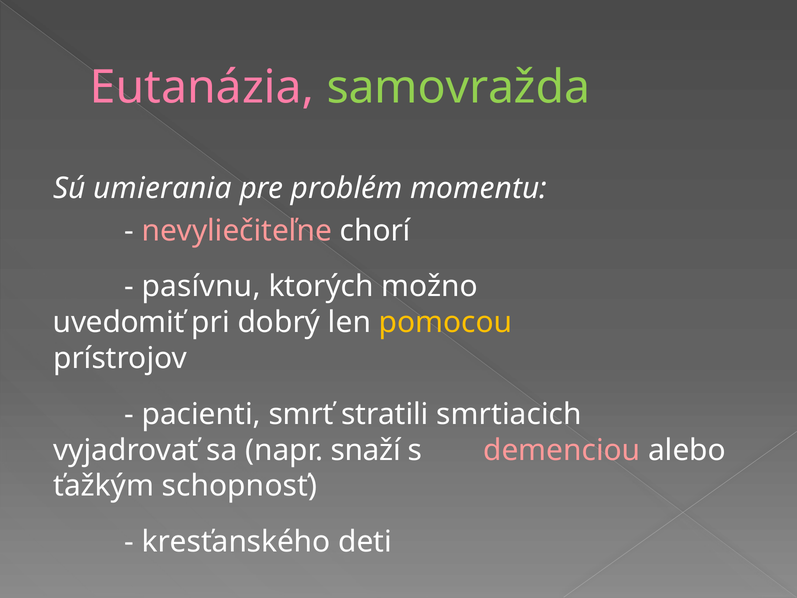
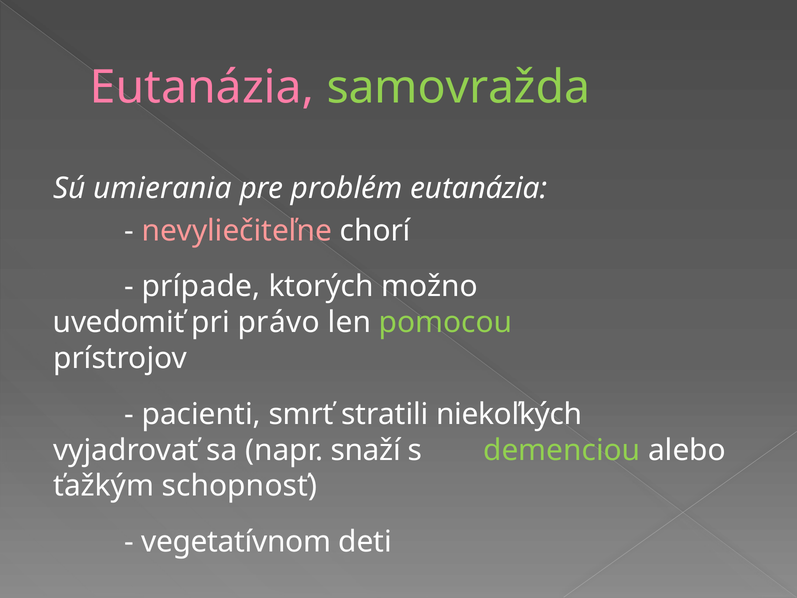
problém momentu: momentu -> eutanázia
pasívnu: pasívnu -> prípade
dobrý: dobrý -> právo
pomocou colour: yellow -> light green
smrtiacich: smrtiacich -> niekoľkých
demenciou colour: pink -> light green
kresťanského: kresťanského -> vegetatívnom
